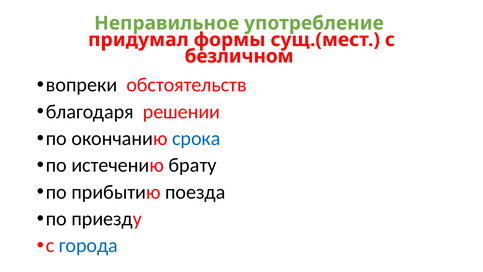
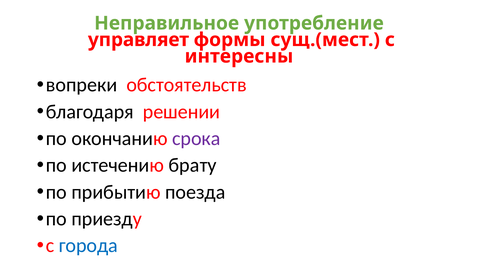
придумал: придумал -> управляет
безличном: безличном -> интересны
срока colour: blue -> purple
